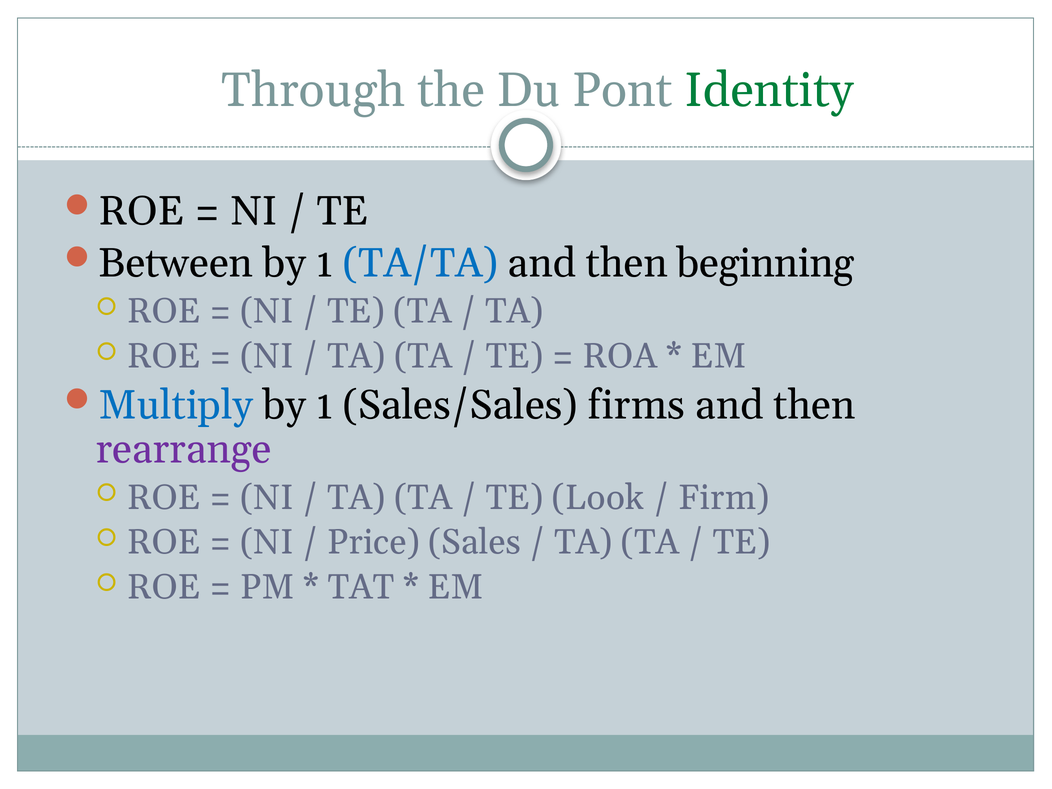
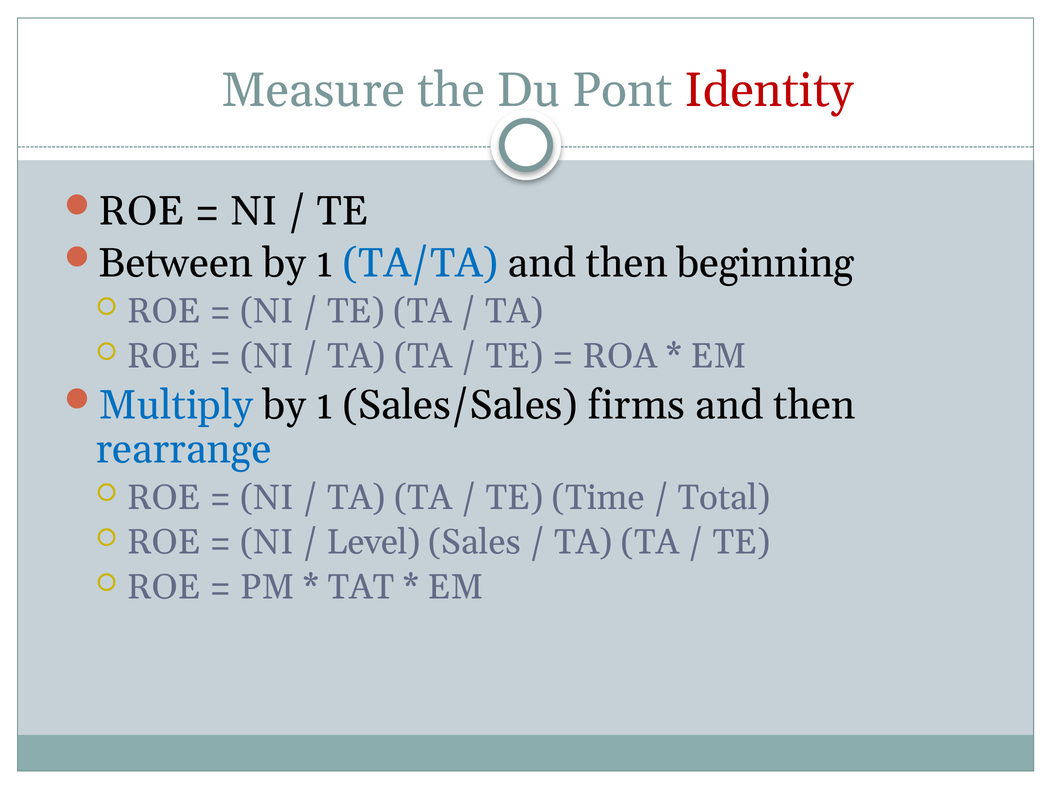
Through: Through -> Measure
Identity colour: green -> red
rearrange colour: purple -> blue
Look: Look -> Time
Firm: Firm -> Total
Price: Price -> Level
